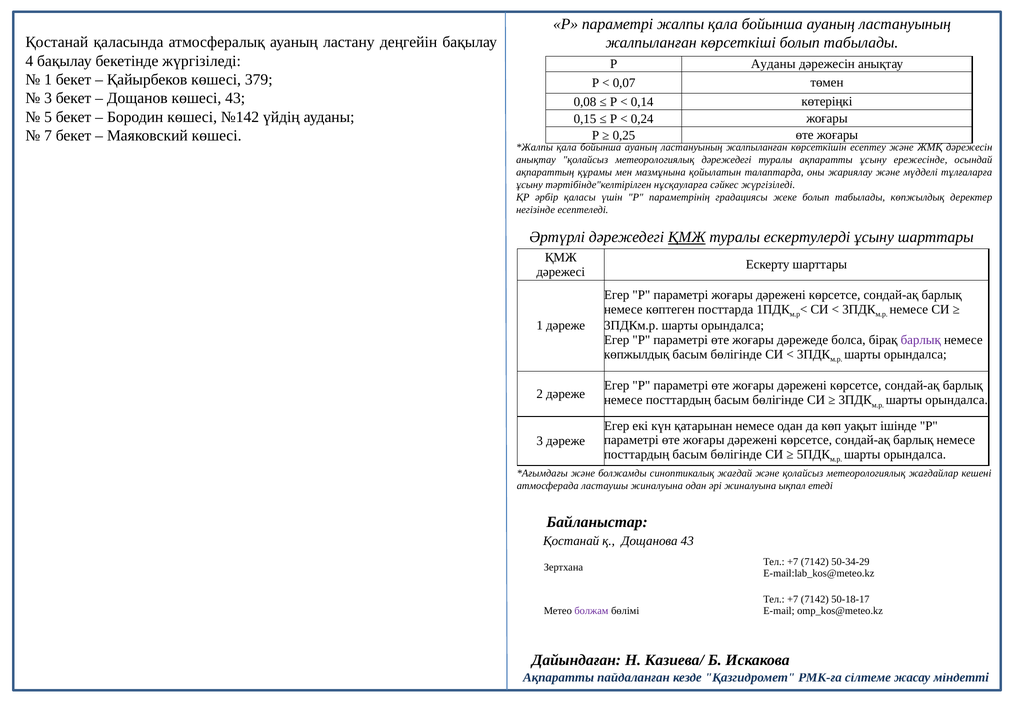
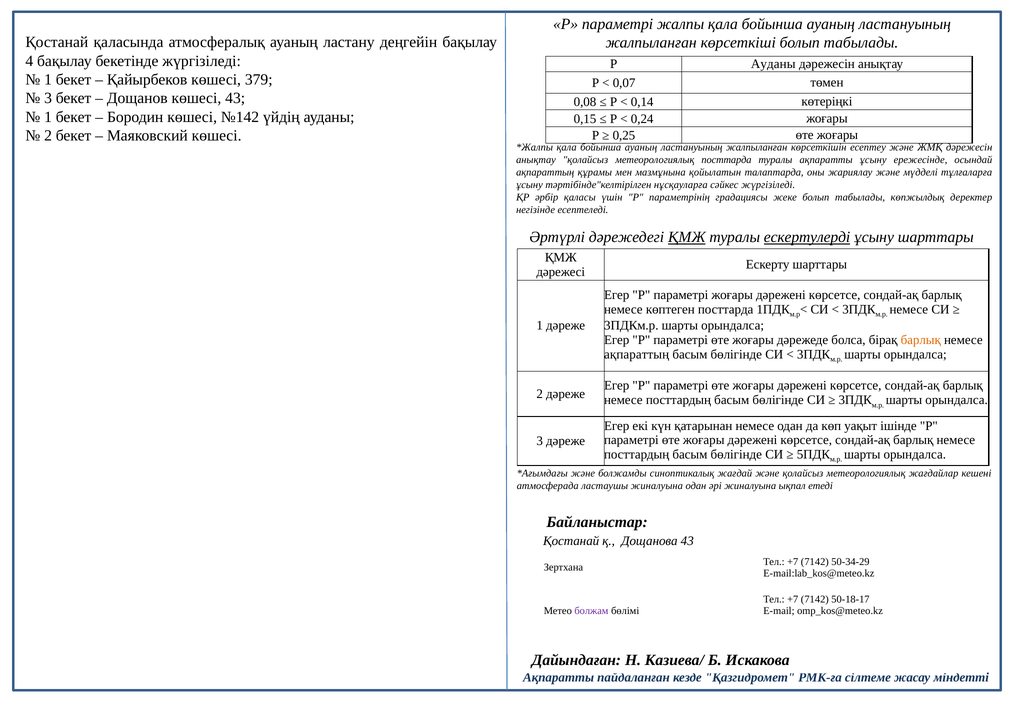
5 at (48, 117): 5 -> 1
7 at (48, 136): 7 -> 2
метеорологиялық дәрежедегі: дәрежедегі -> посттарда
ескертулерді underline: none -> present
барлық at (921, 340) colour: purple -> orange
көпжылдық at (637, 354): көпжылдық -> ақпараттың
